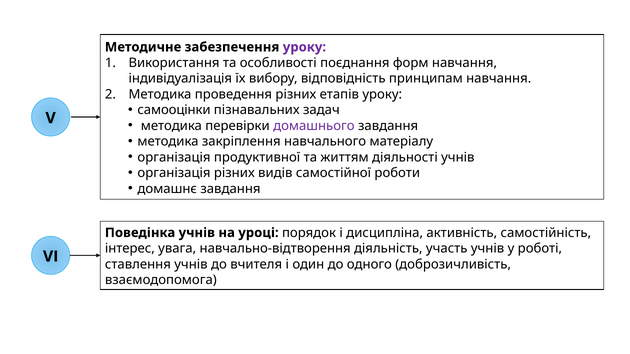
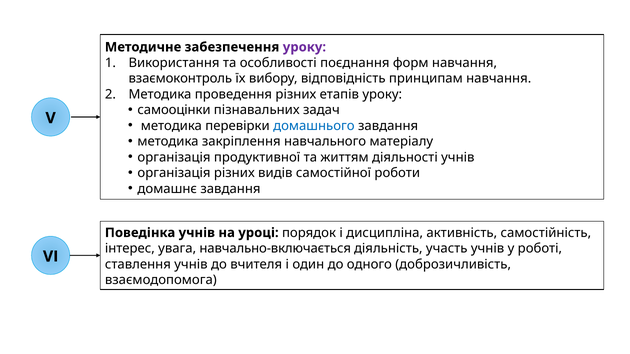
індивідуалізація: індивідуалізація -> взаємоконтроль
домашнього colour: purple -> blue
навчально-відтворення: навчально-відтворення -> навчально-включається
